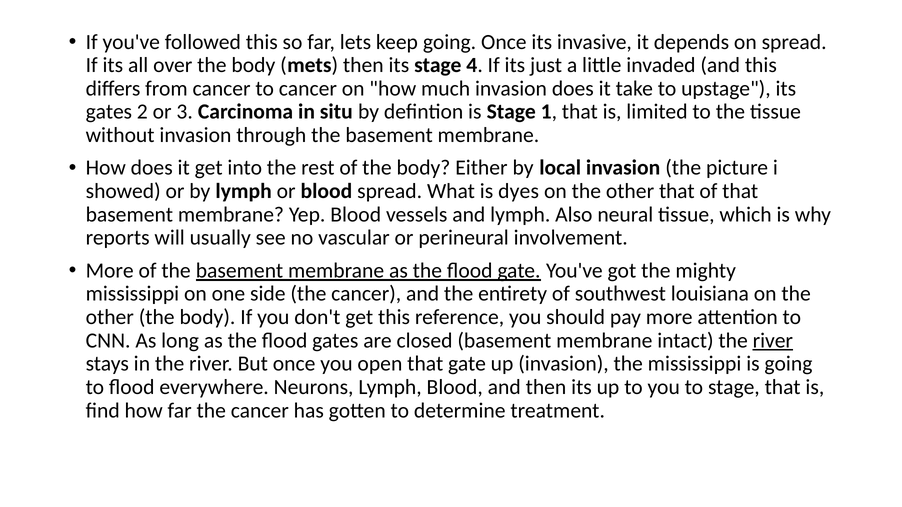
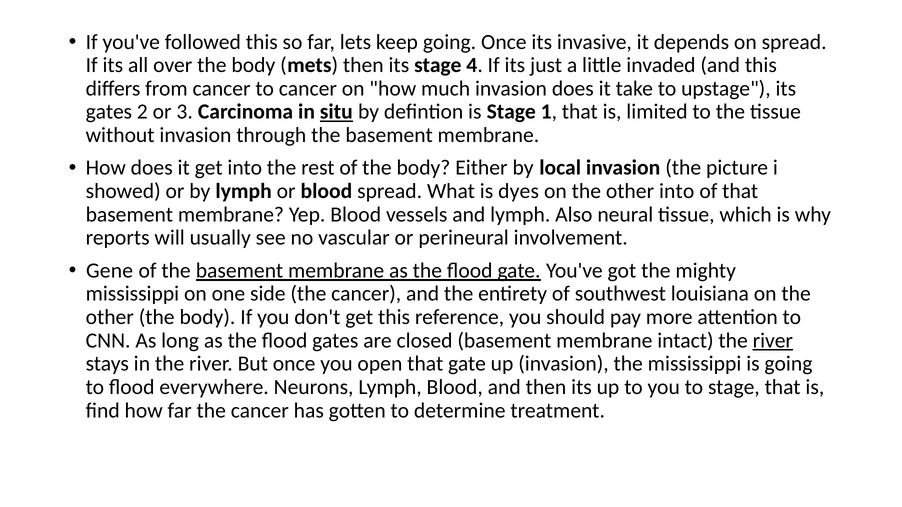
situ underline: none -> present
other that: that -> into
More at (110, 271): More -> Gene
